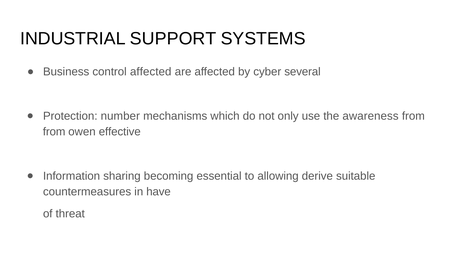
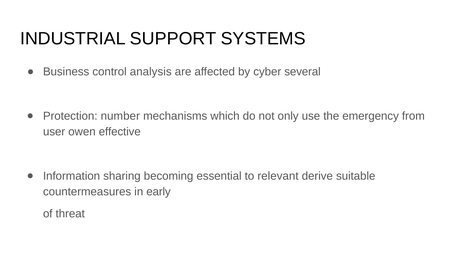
control affected: affected -> analysis
awareness: awareness -> emergency
from at (54, 132): from -> user
allowing: allowing -> relevant
have: have -> early
